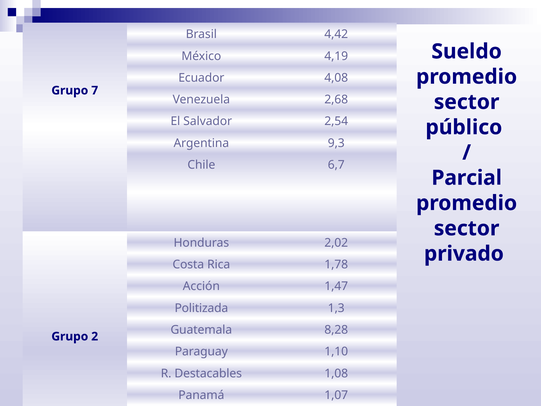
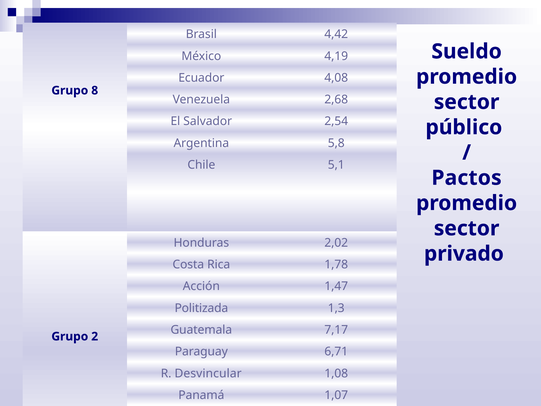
7: 7 -> 8
9,3: 9,3 -> 5,8
6,7: 6,7 -> 5,1
Parcial: Parcial -> Pactos
8,28: 8,28 -> 7,17
1,10: 1,10 -> 6,71
Destacables: Destacables -> Desvincular
